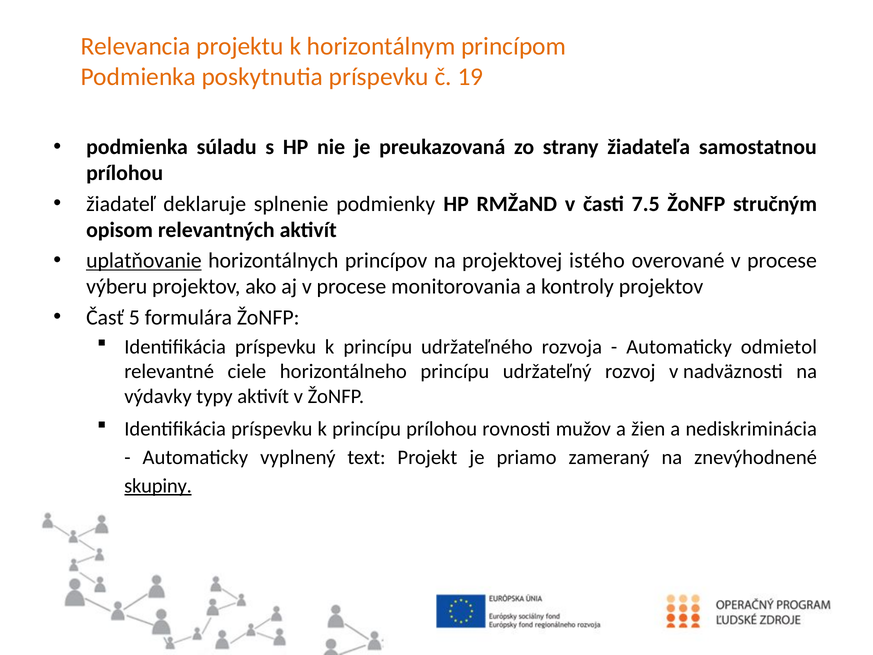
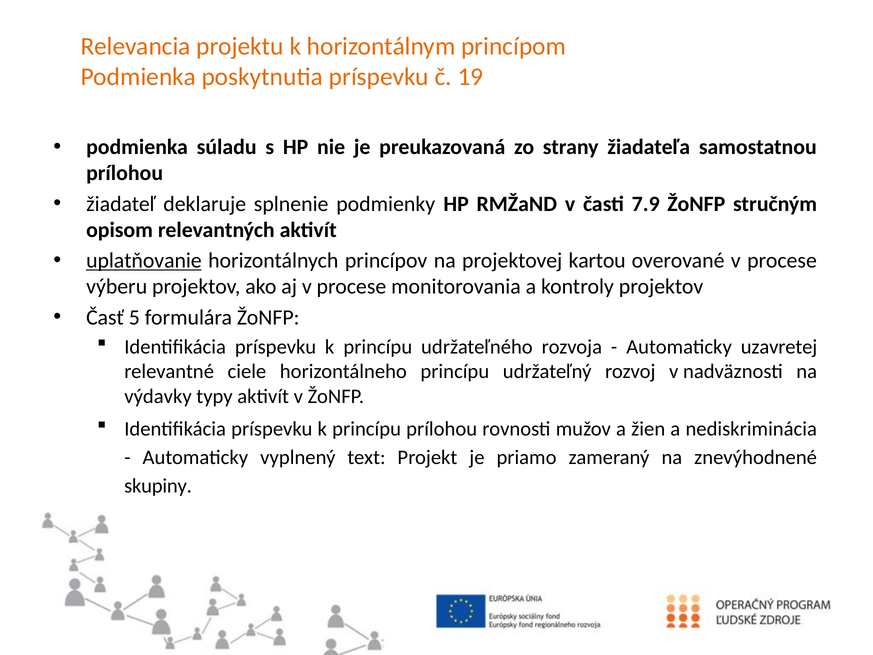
7.5: 7.5 -> 7.9
istého: istého -> kartou
odmietol: odmietol -> uzavretej
skupiny underline: present -> none
